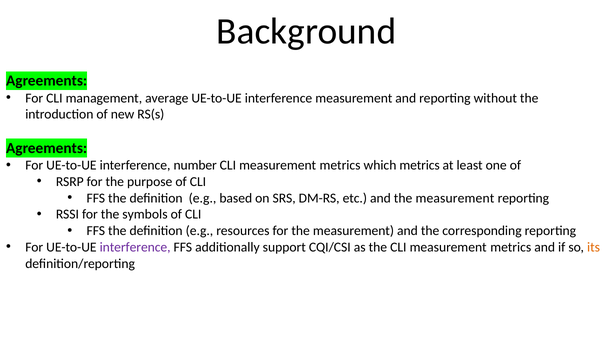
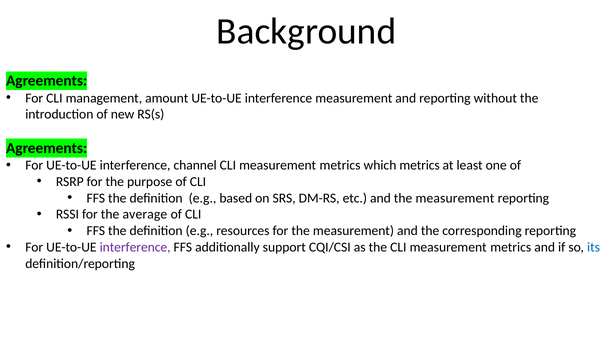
average: average -> amount
number: number -> channel
symbols: symbols -> average
its colour: orange -> blue
